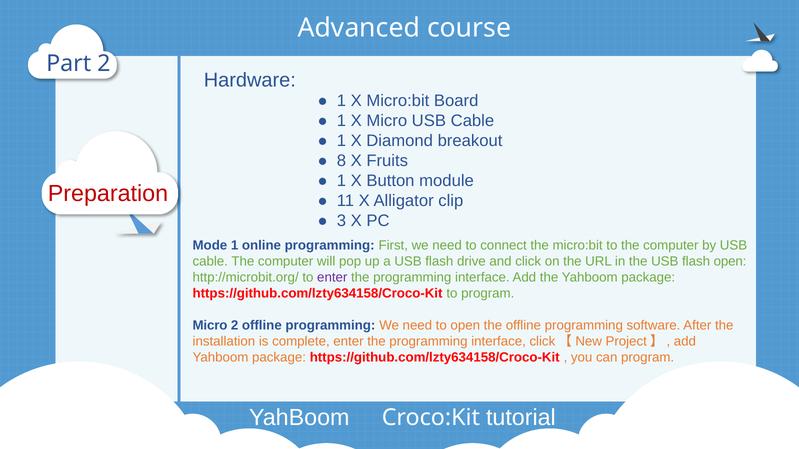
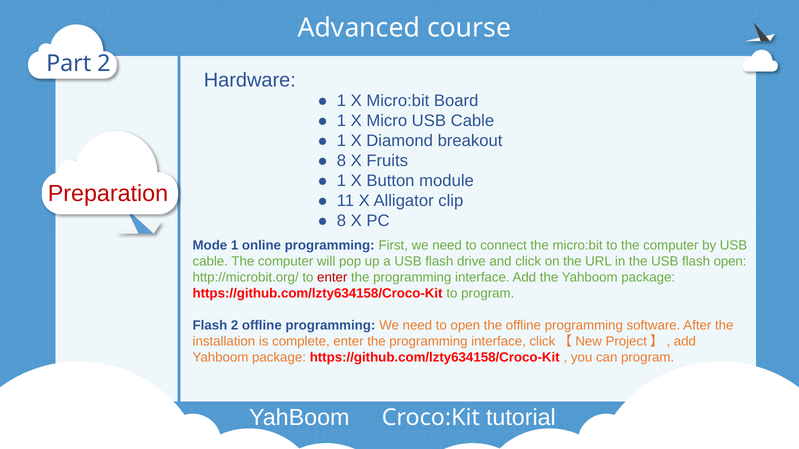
3 at (341, 221): 3 -> 8
enter at (332, 278) colour: purple -> red
Micro at (210, 326): Micro -> Flash
